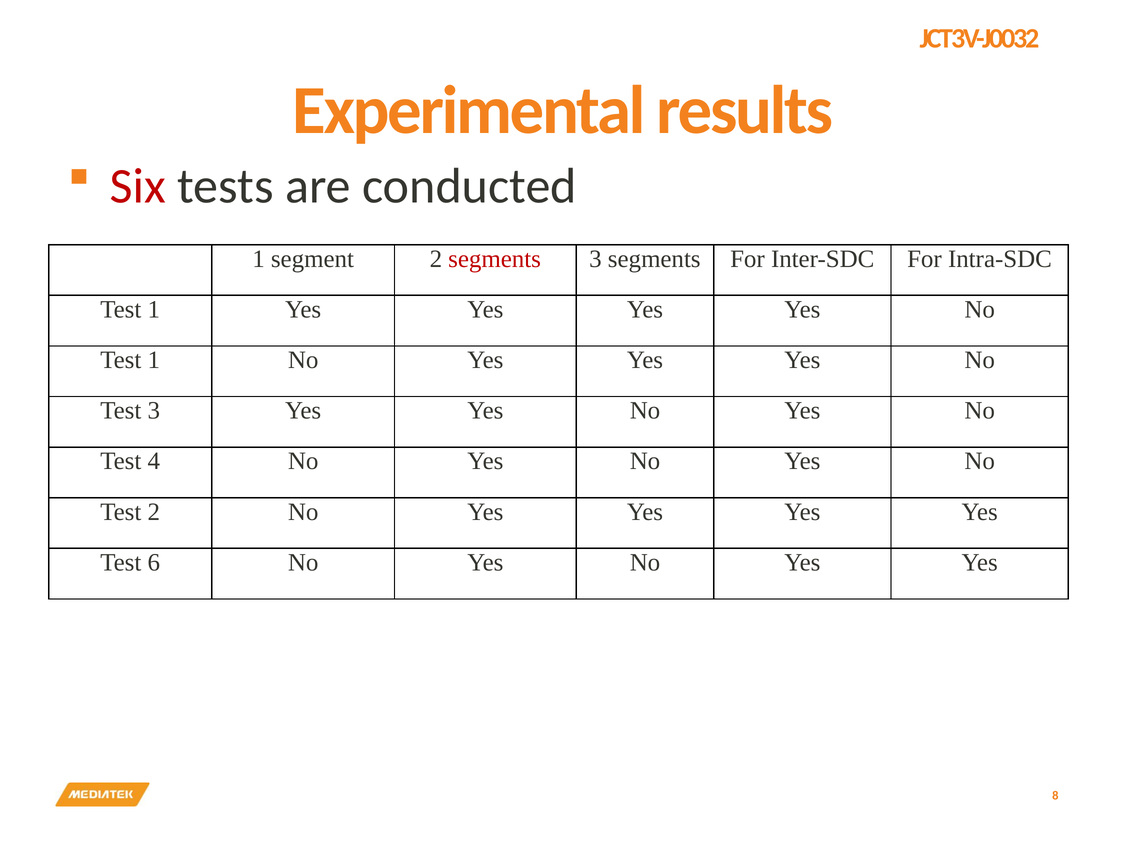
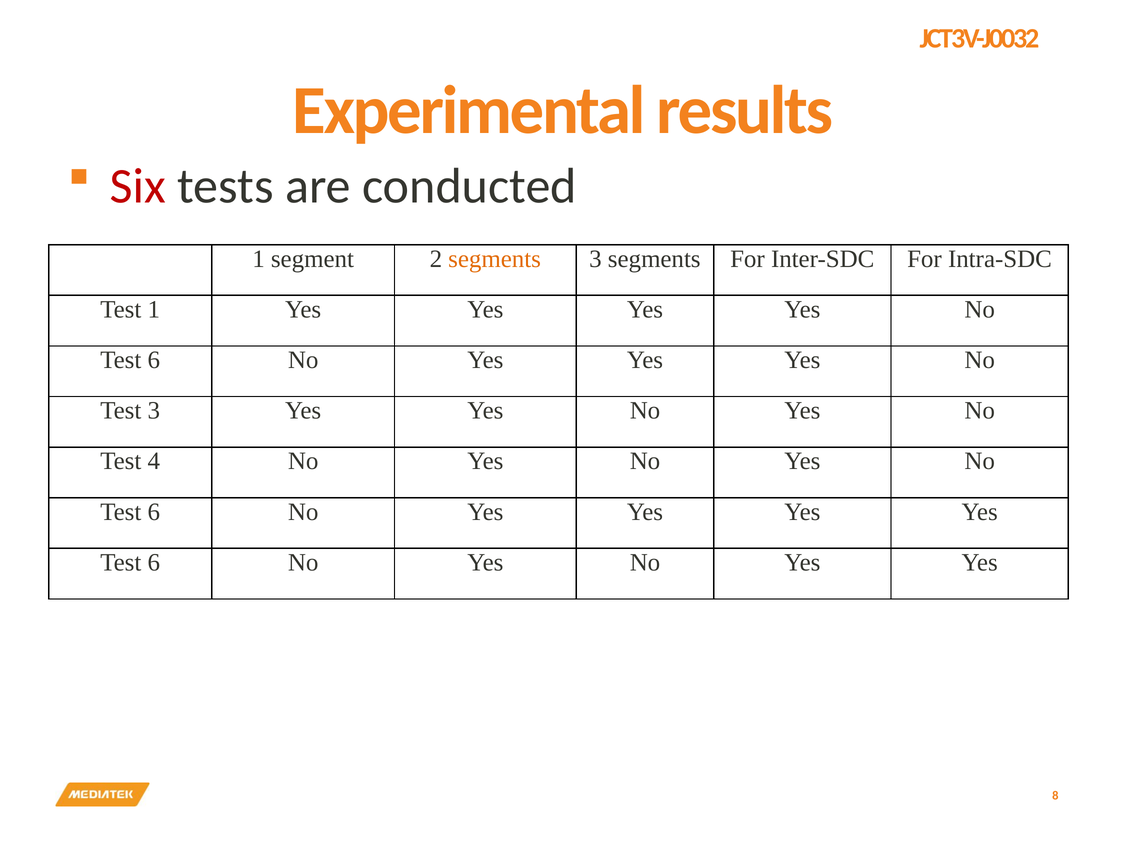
segments at (495, 259) colour: red -> orange
1 at (154, 360): 1 -> 6
2 at (154, 512): 2 -> 6
